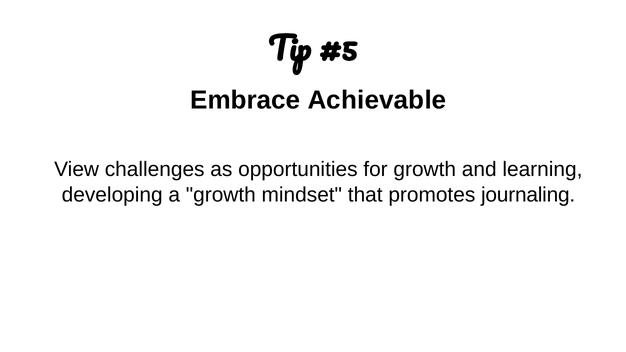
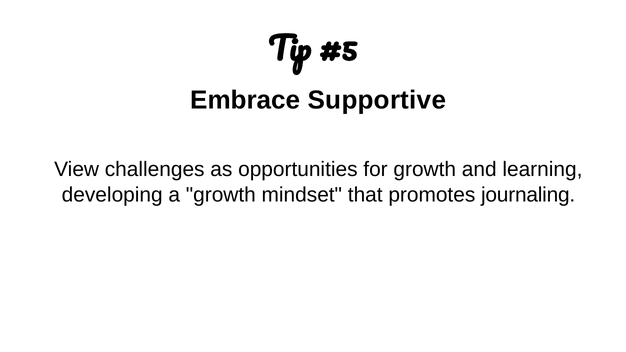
Achievable: Achievable -> Supportive
